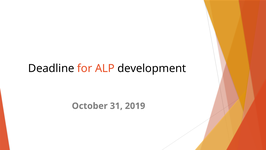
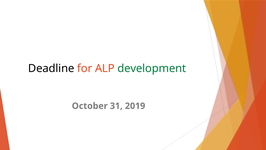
development colour: black -> green
